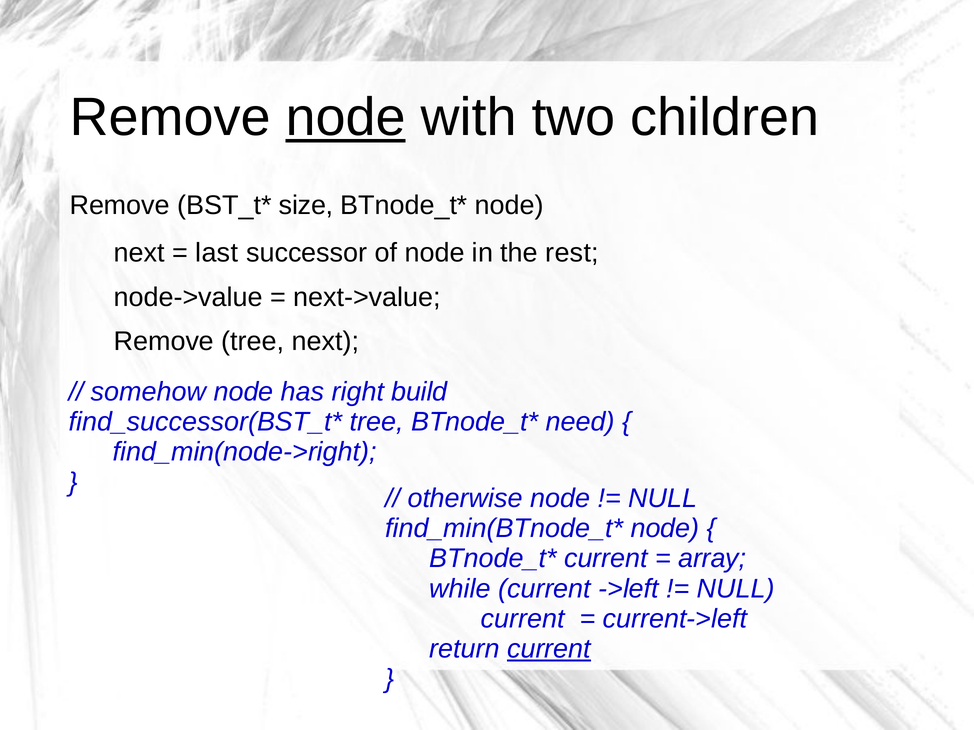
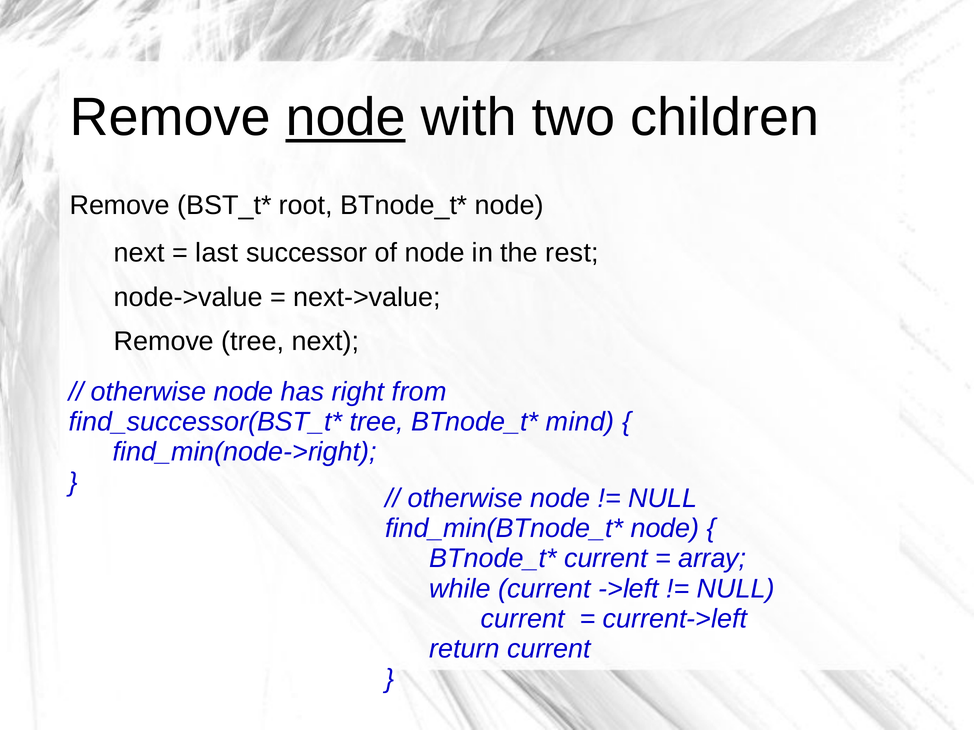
size: size -> root
somehow at (149, 392): somehow -> otherwise
build: build -> from
need: need -> mind
current at (549, 649) underline: present -> none
